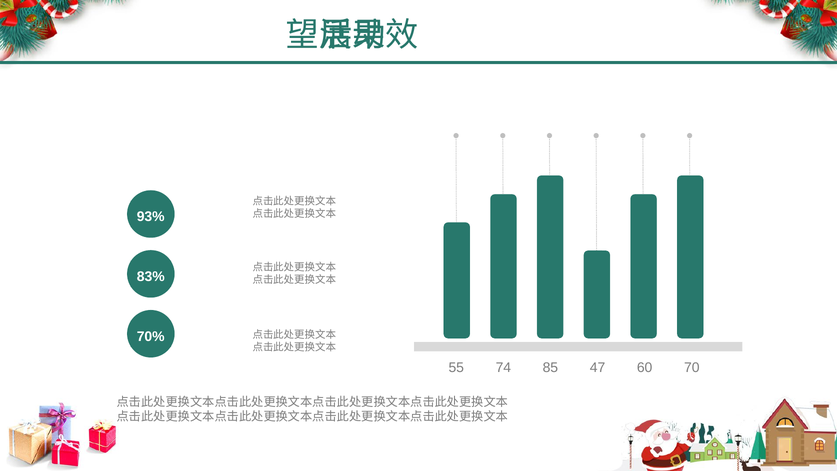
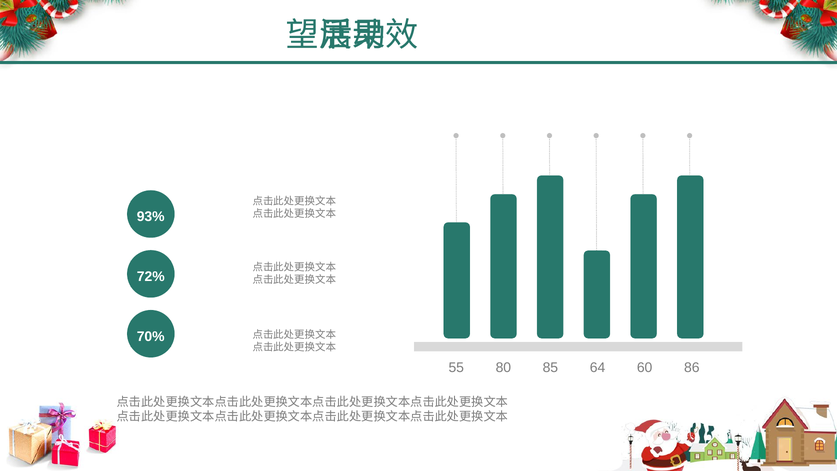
83%: 83% -> 72%
74: 74 -> 80
47: 47 -> 64
70: 70 -> 86
